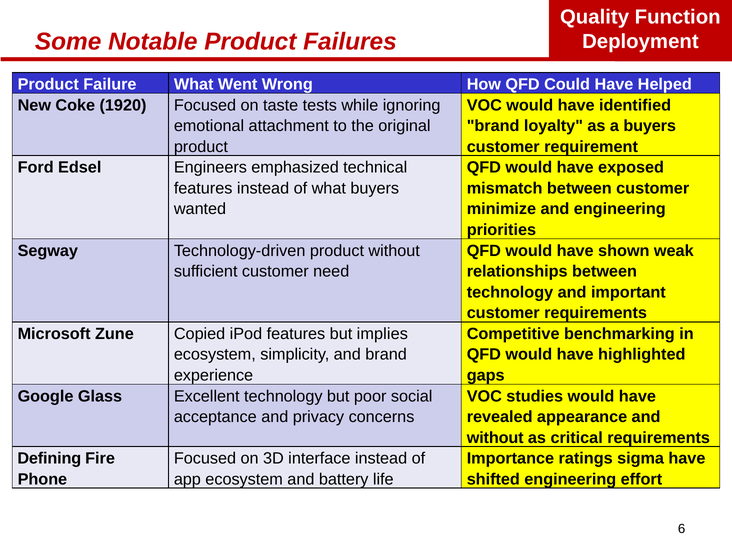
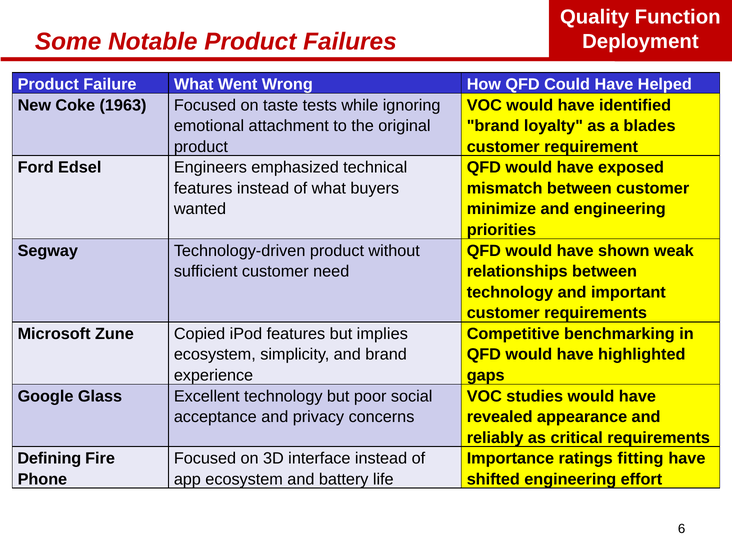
1920: 1920 -> 1963
a buyers: buyers -> blades
without at (495, 438): without -> reliably
sigma: sigma -> fitting
